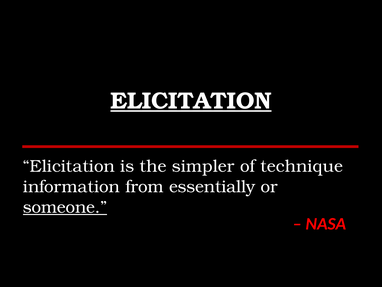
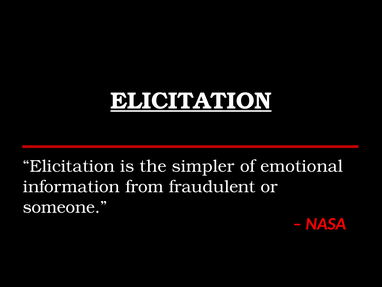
technique: technique -> emotional
essentially: essentially -> fraudulent
someone underline: present -> none
